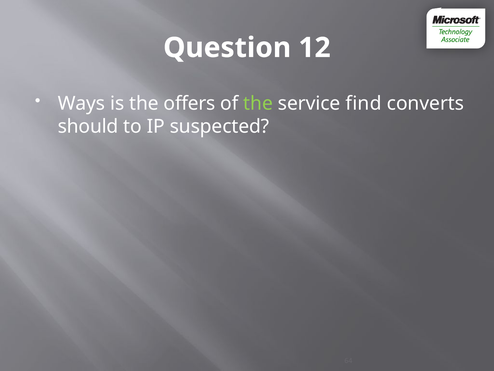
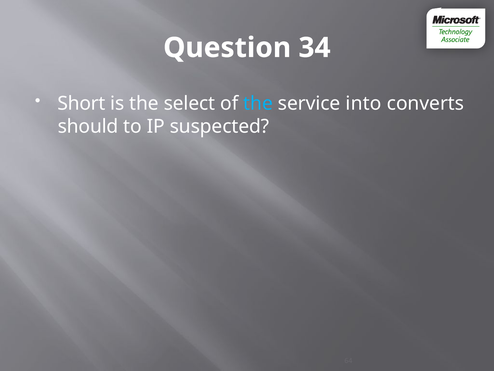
12: 12 -> 34
Ways: Ways -> Short
offers: offers -> select
the at (258, 103) colour: light green -> light blue
find: find -> into
